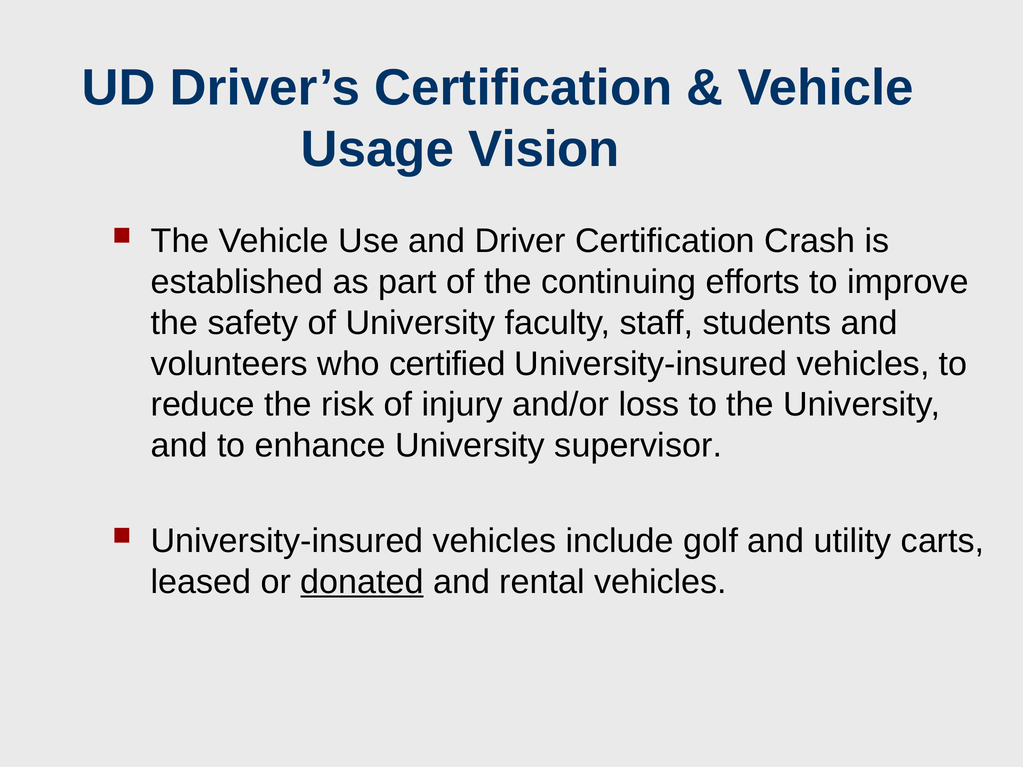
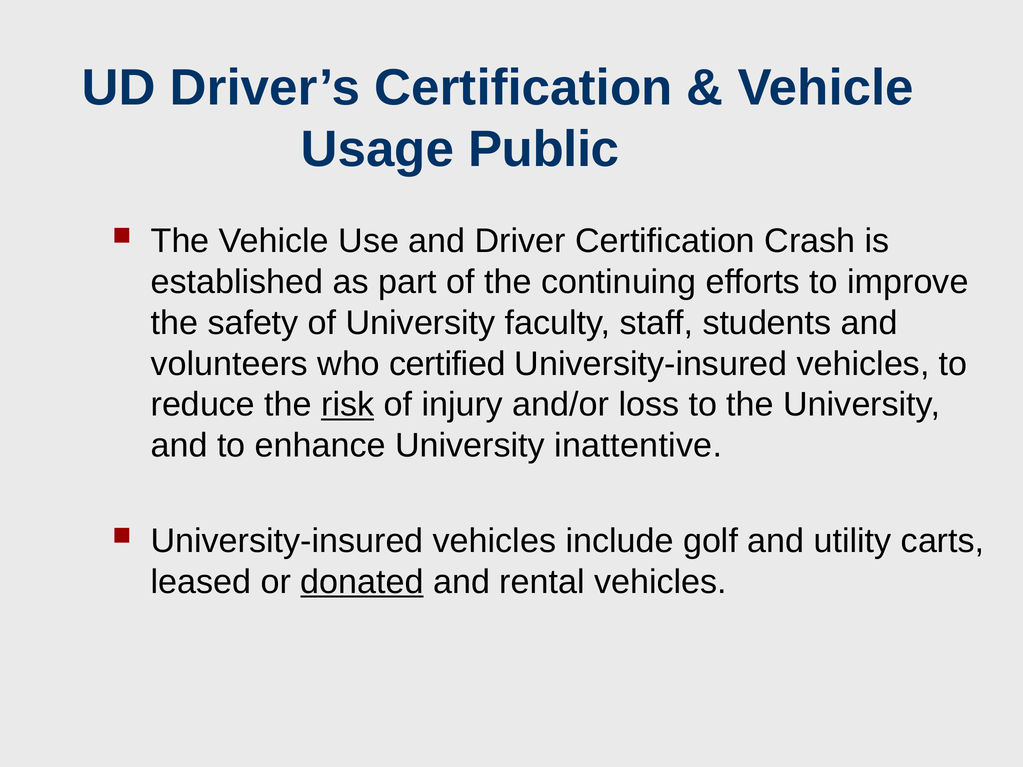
Vision: Vision -> Public
risk underline: none -> present
supervisor: supervisor -> inattentive
